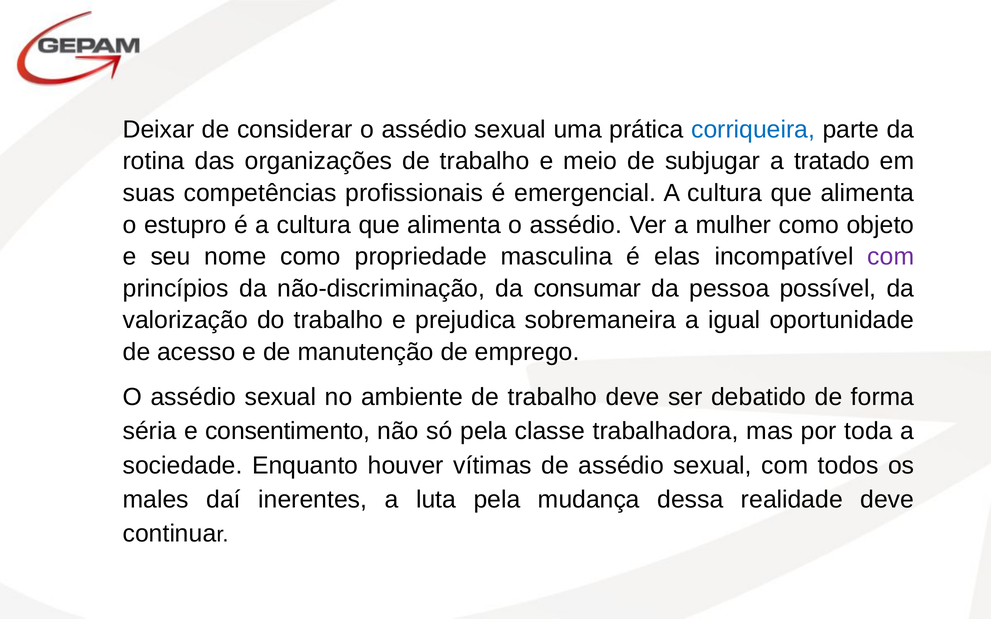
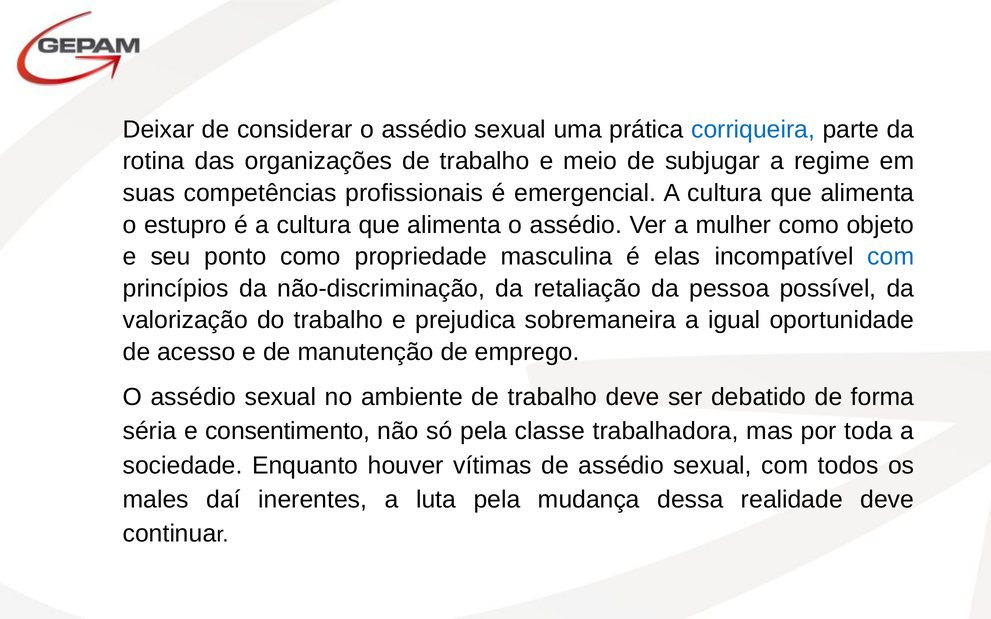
tratado: tratado -> regime
nome: nome -> ponto
com at (891, 257) colour: purple -> blue
consumar: consumar -> retaliação
